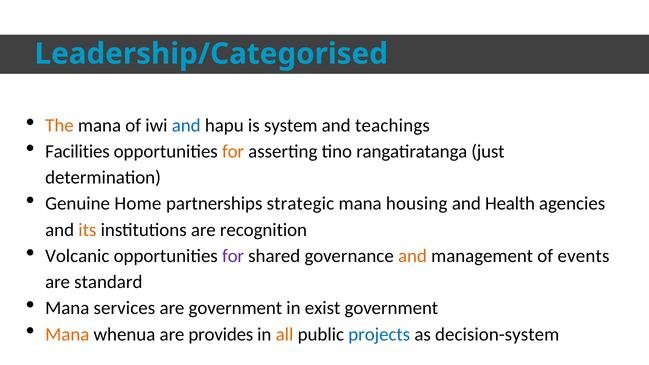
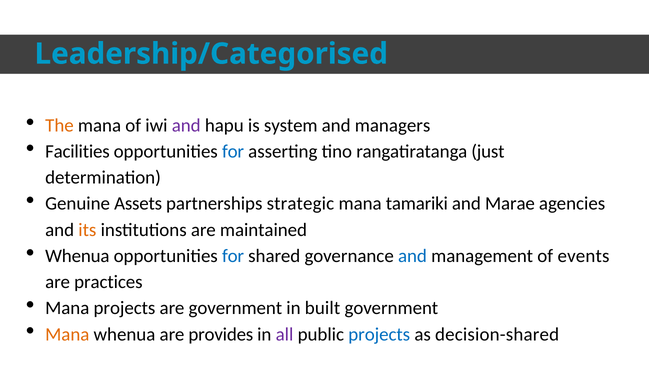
and at (186, 125) colour: blue -> purple
teachings: teachings -> managers
for at (233, 152) colour: orange -> blue
Home: Home -> Assets
housing: housing -> tamariki
Health: Health -> Marae
recognition: recognition -> maintained
Volcanic at (77, 256): Volcanic -> Whenua
for at (233, 256) colour: purple -> blue
and at (412, 256) colour: orange -> blue
standard: standard -> practices
Mana services: services -> projects
exist: exist -> built
all colour: orange -> purple
decision-system: decision-system -> decision-shared
